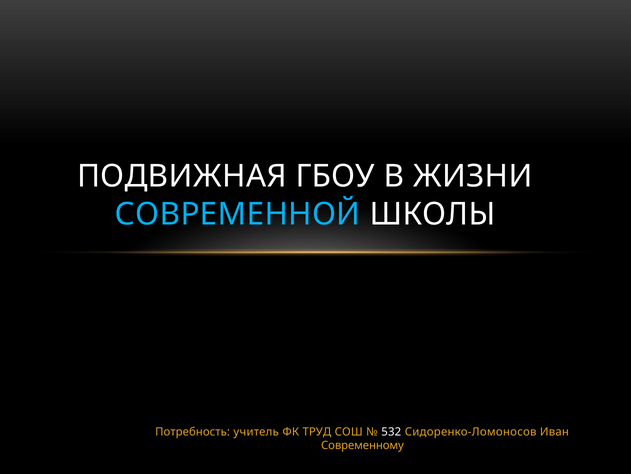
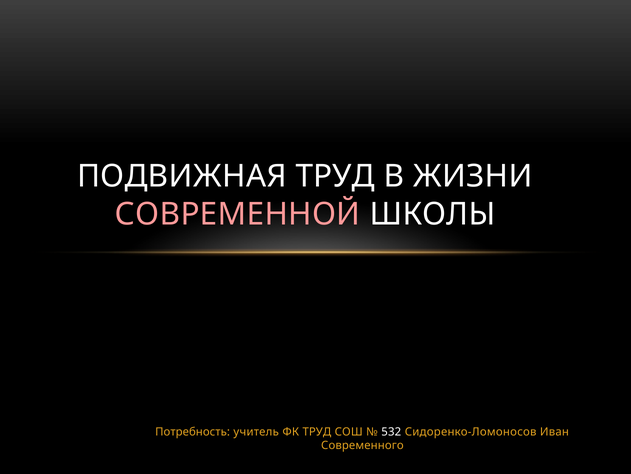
ПОДВИЖНАЯ ГБОУ: ГБОУ -> ТРУД
СОВРЕМЕННОЙ colour: light blue -> pink
Современному: Современному -> Современного
